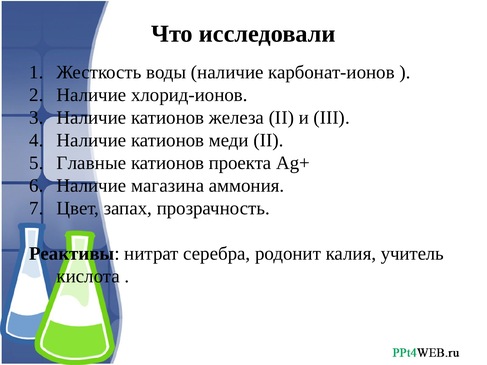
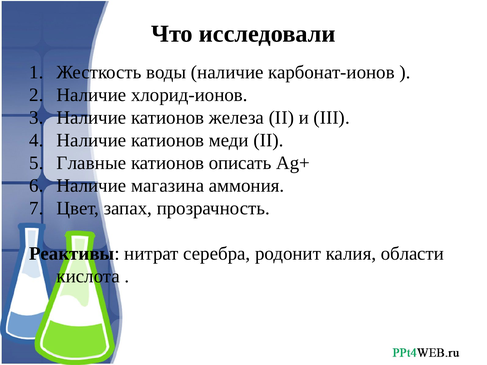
проекта: проекта -> описать
учитель: учитель -> области
